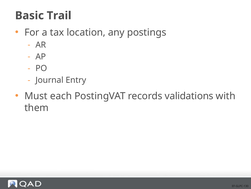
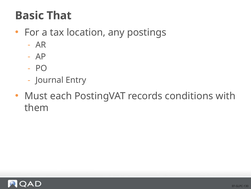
Trail: Trail -> That
validations: validations -> conditions
